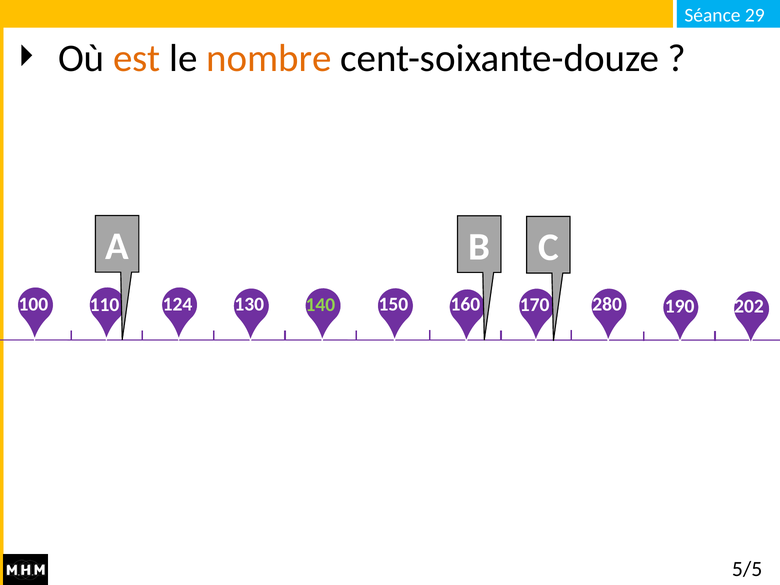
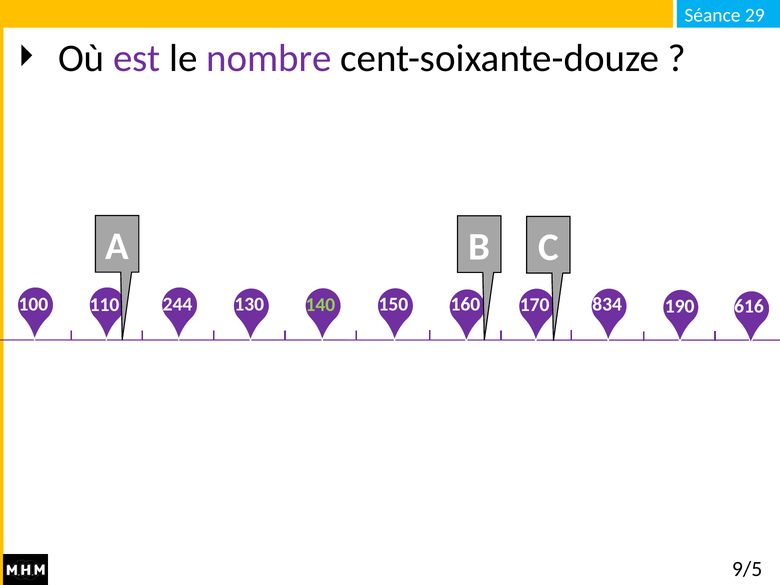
est colour: orange -> purple
nombre colour: orange -> purple
124: 124 -> 244
280: 280 -> 834
202: 202 -> 616
5/5: 5/5 -> 9/5
